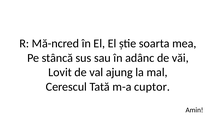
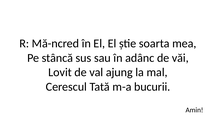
cuptor: cuptor -> bucurii
